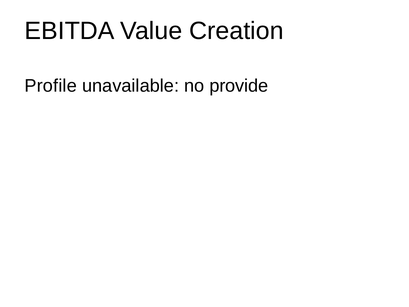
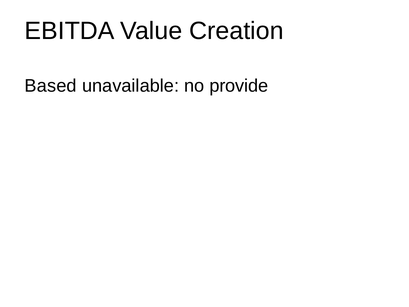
Profile: Profile -> Based
